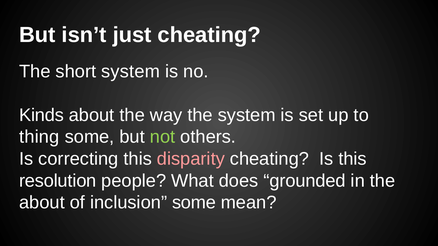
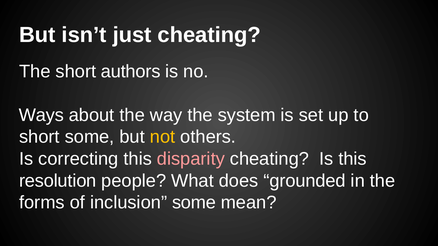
short system: system -> authors
Kinds: Kinds -> Ways
thing at (39, 137): thing -> short
not colour: light green -> yellow
about at (42, 203): about -> forms
